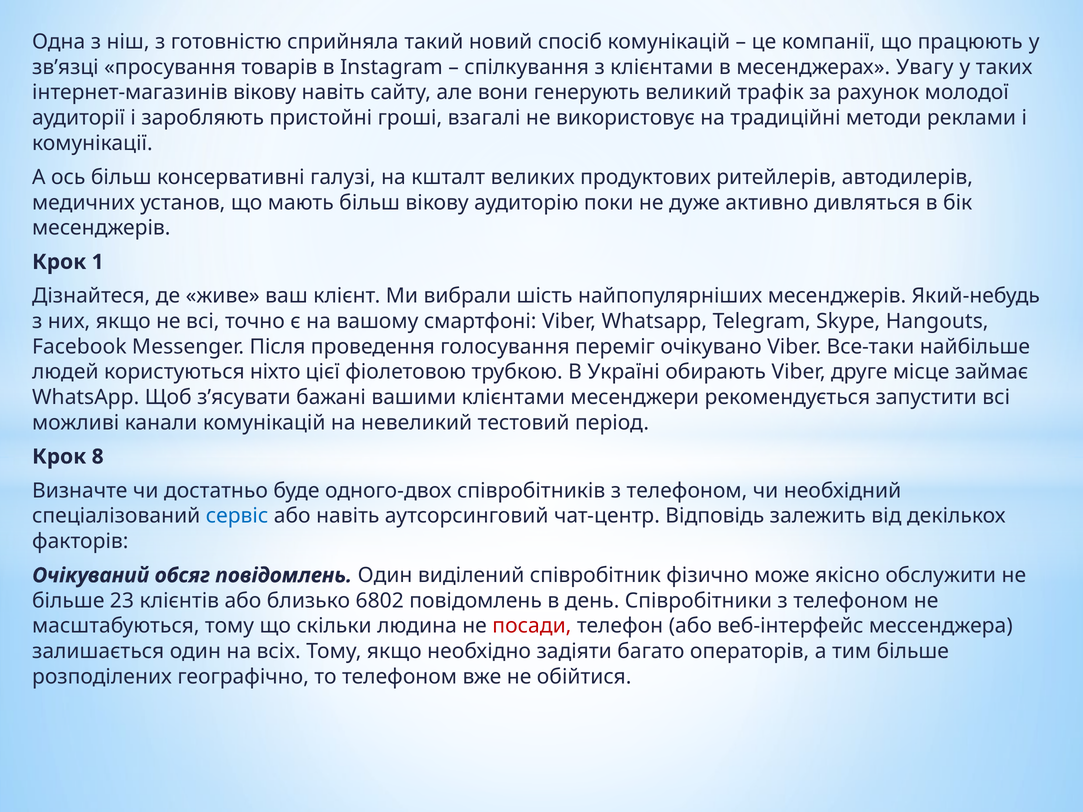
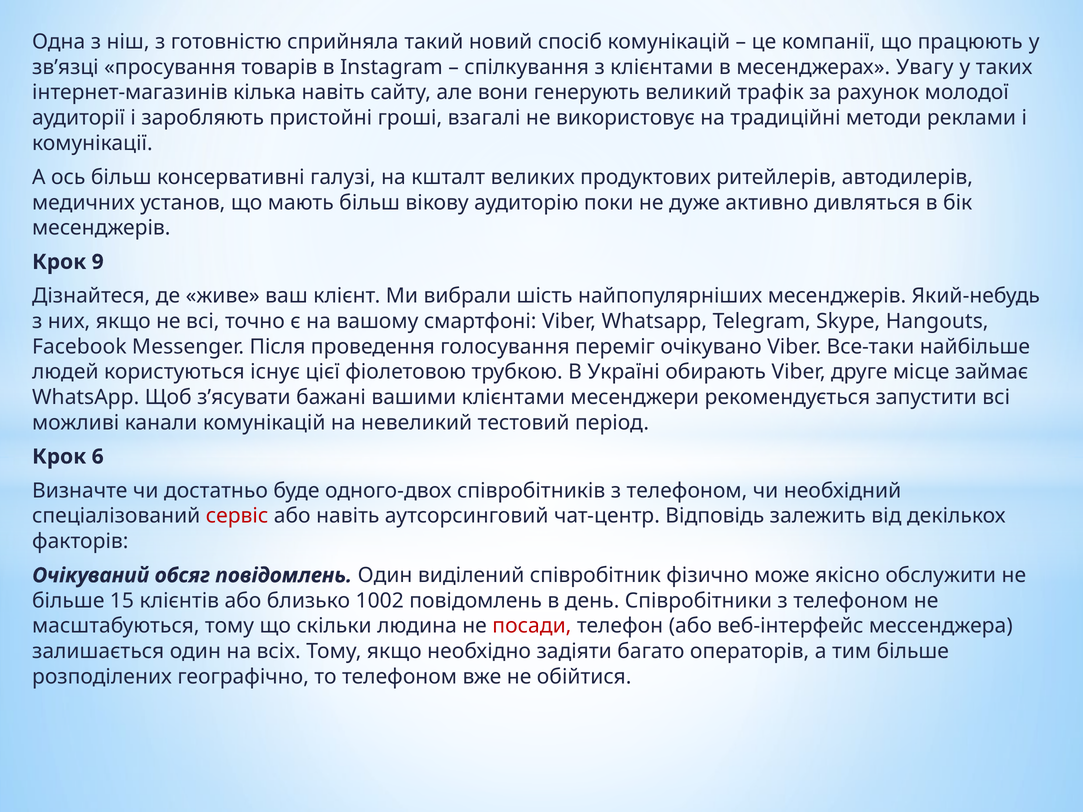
інтернет-магазинів вікову: вікову -> кілька
1: 1 -> 9
ніхто: ніхто -> існує
8: 8 -> 6
сервіс colour: blue -> red
23: 23 -> 15
6802: 6802 -> 1002
